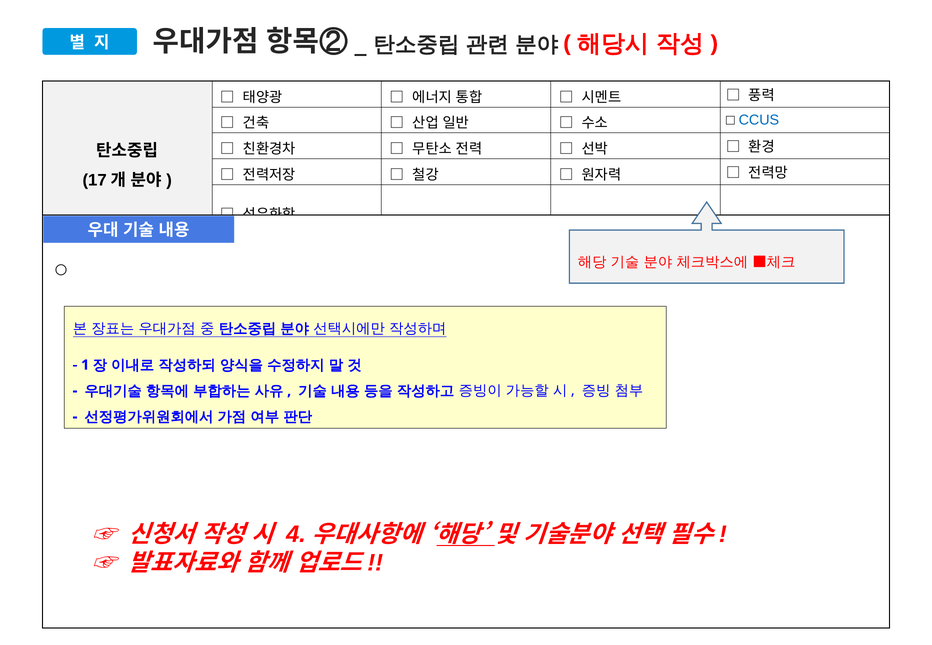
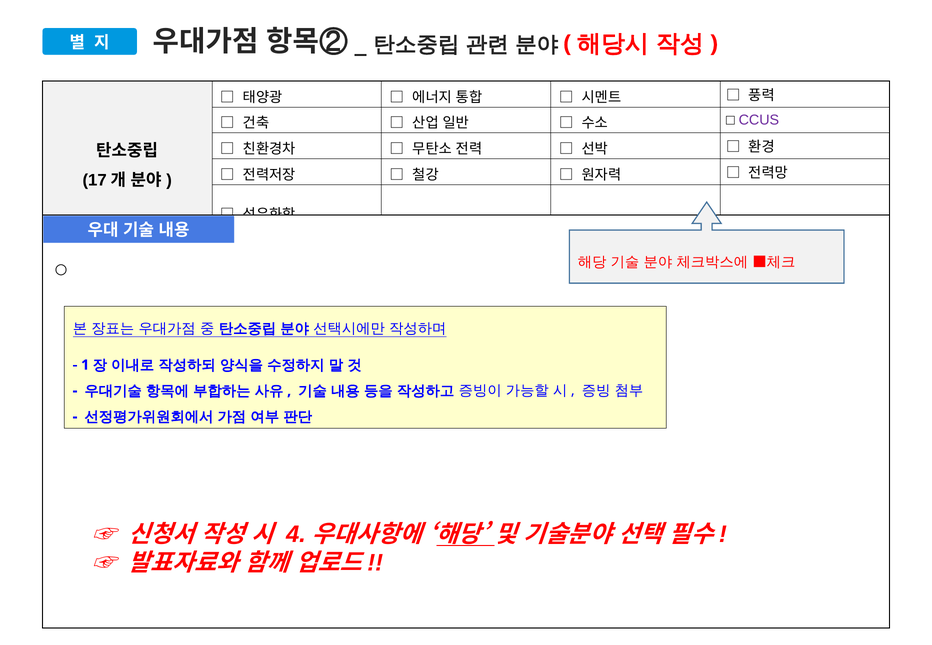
CCUS colour: blue -> purple
